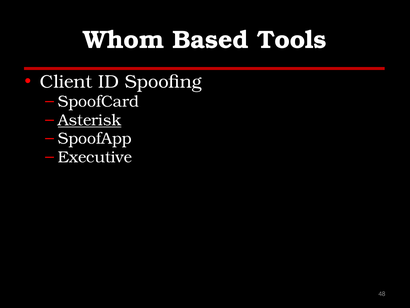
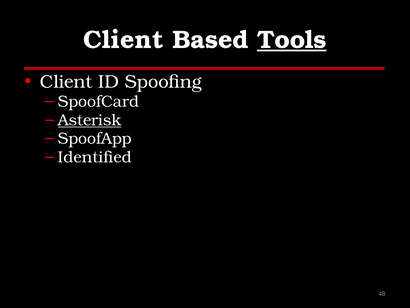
Whom at (124, 40): Whom -> Client
Tools underline: none -> present
Executive: Executive -> Identified
